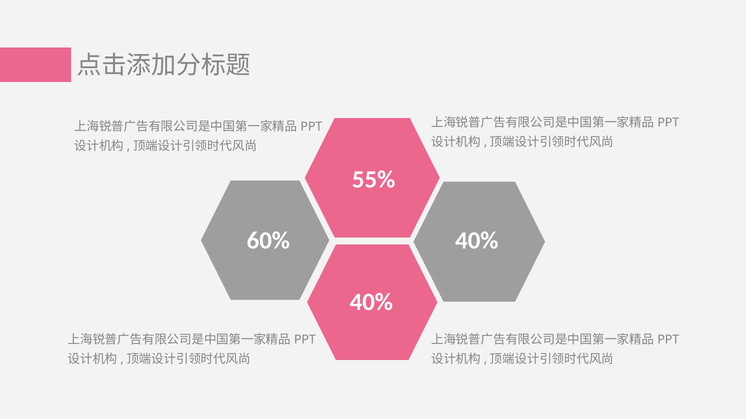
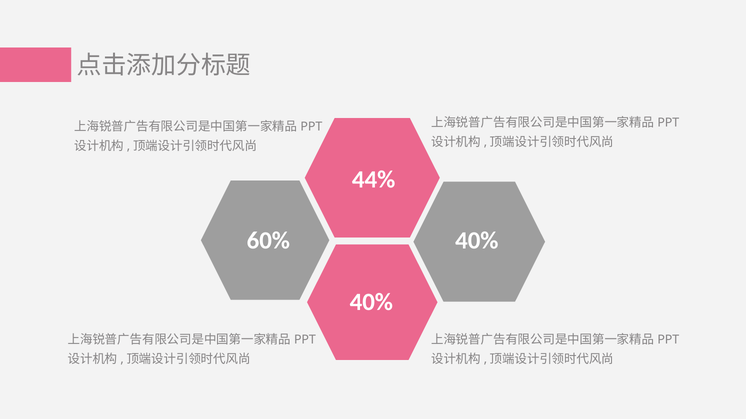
55%: 55% -> 44%
